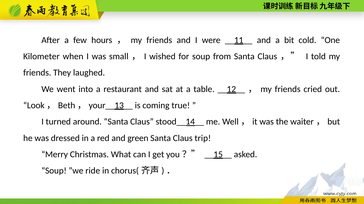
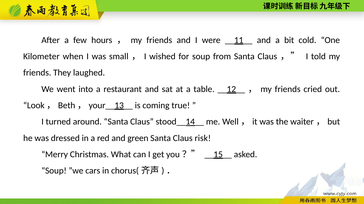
trip: trip -> risk
ride: ride -> cars
